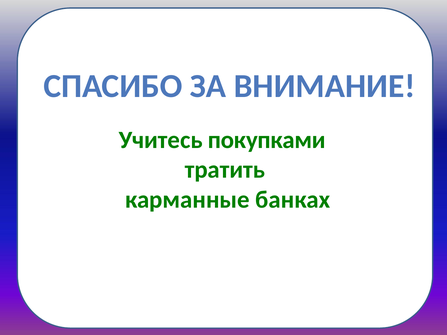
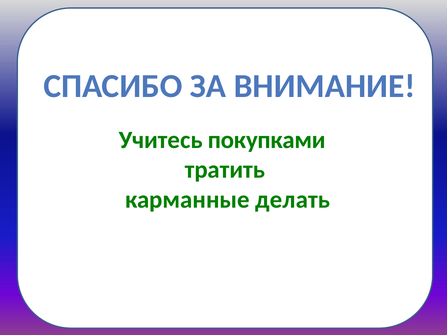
банках: банках -> делать
